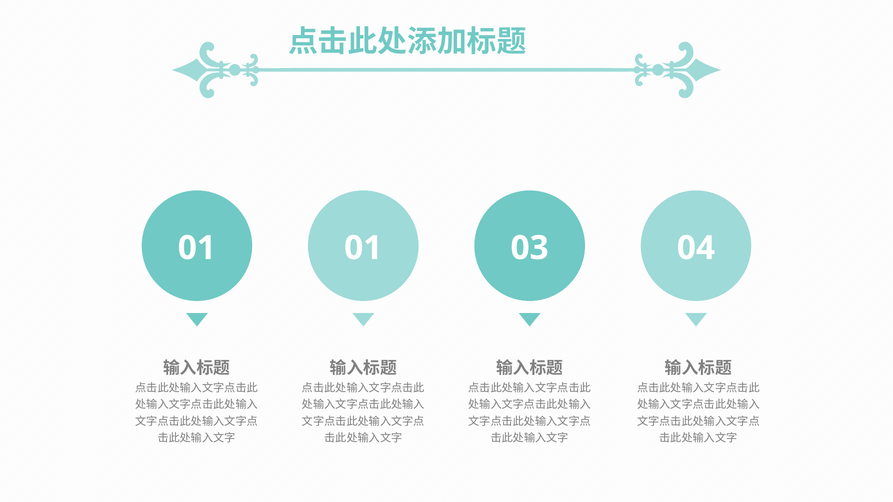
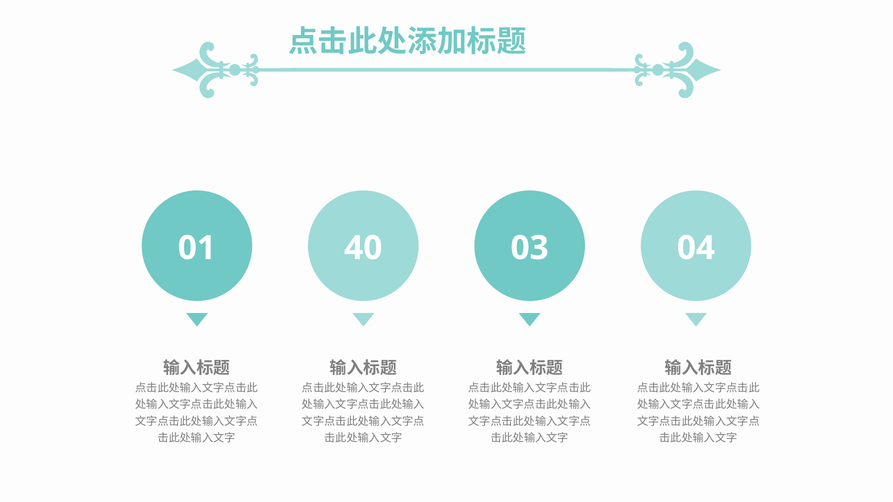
01 01: 01 -> 40
